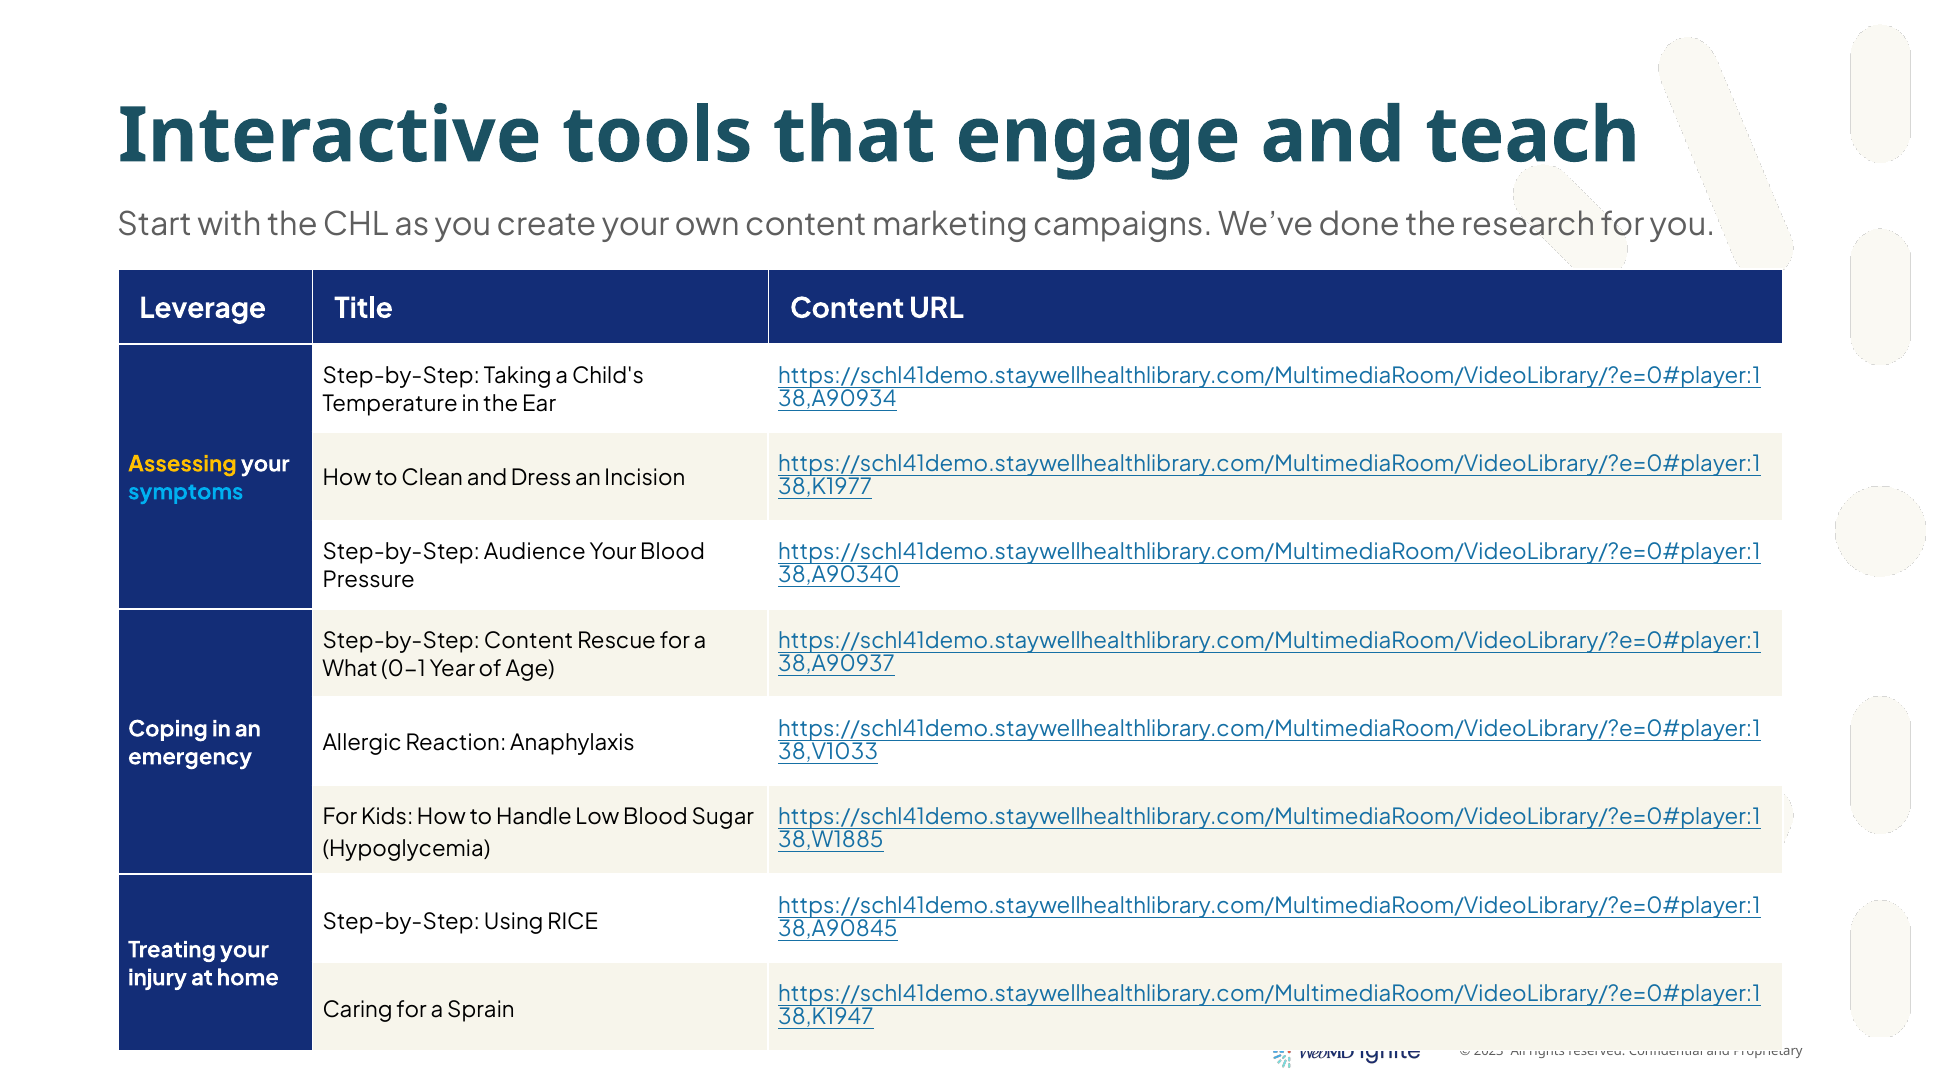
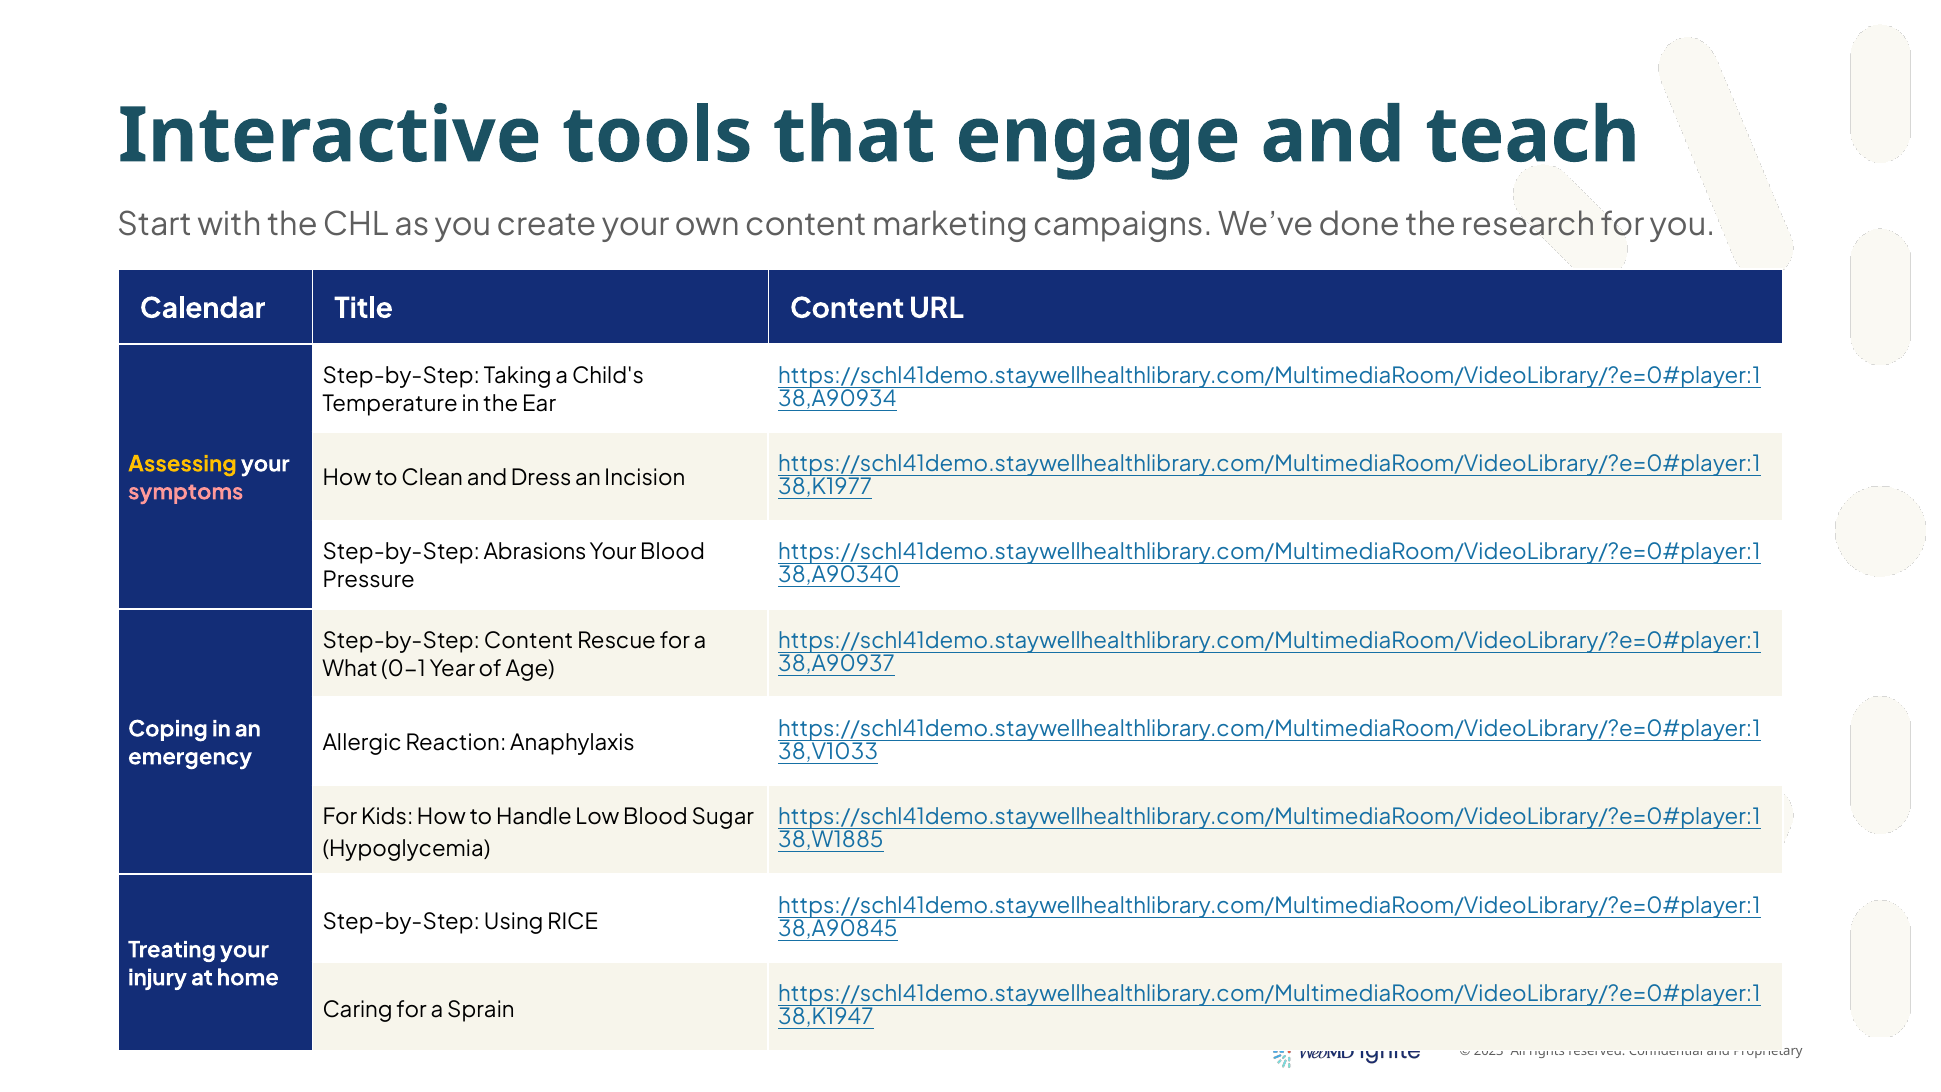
Leverage: Leverage -> Calendar
symptoms colour: light blue -> pink
Audience: Audience -> Abrasions
